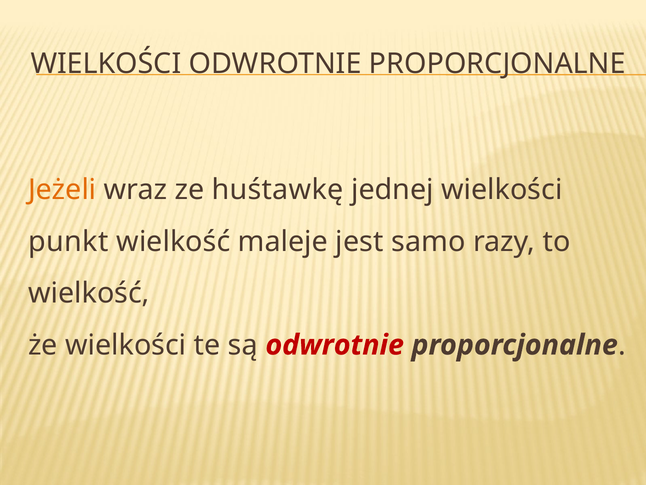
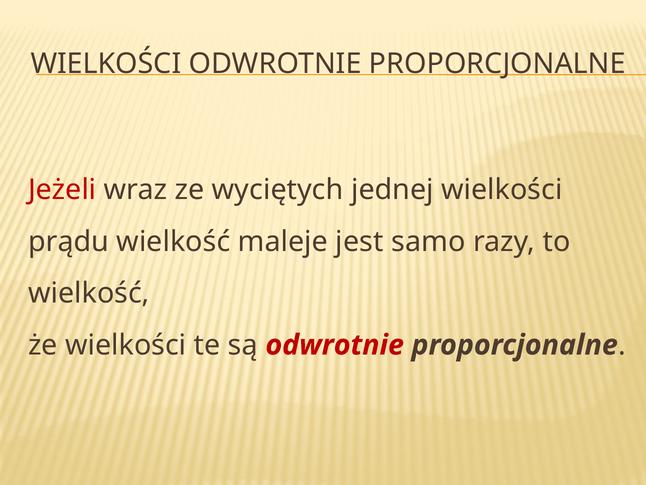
Jeżeli colour: orange -> red
huśtawkę: huśtawkę -> wyciętych
punkt: punkt -> prądu
